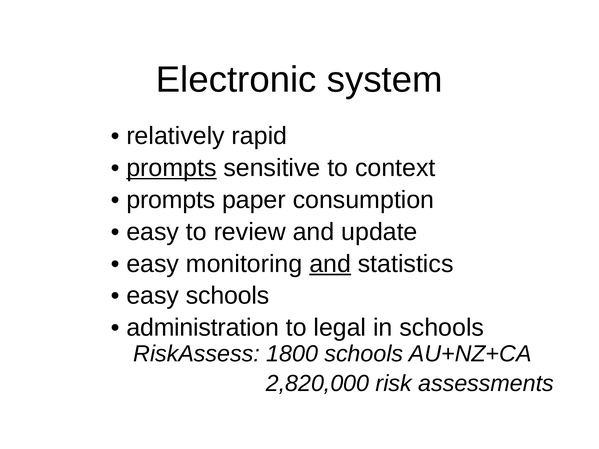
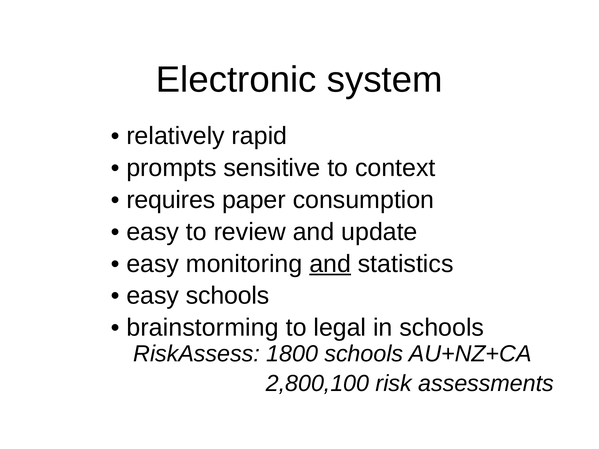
prompts at (171, 168) underline: present -> none
prompts at (171, 200): prompts -> requires
administration: administration -> brainstorming
2,820,000: 2,820,000 -> 2,800,100
